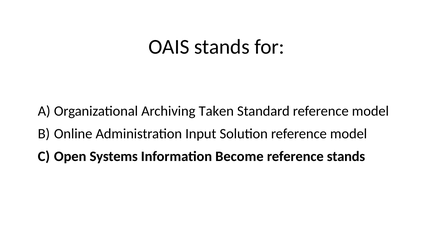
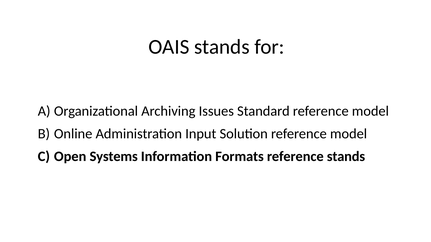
Taken: Taken -> Issues
Become: Become -> Formats
